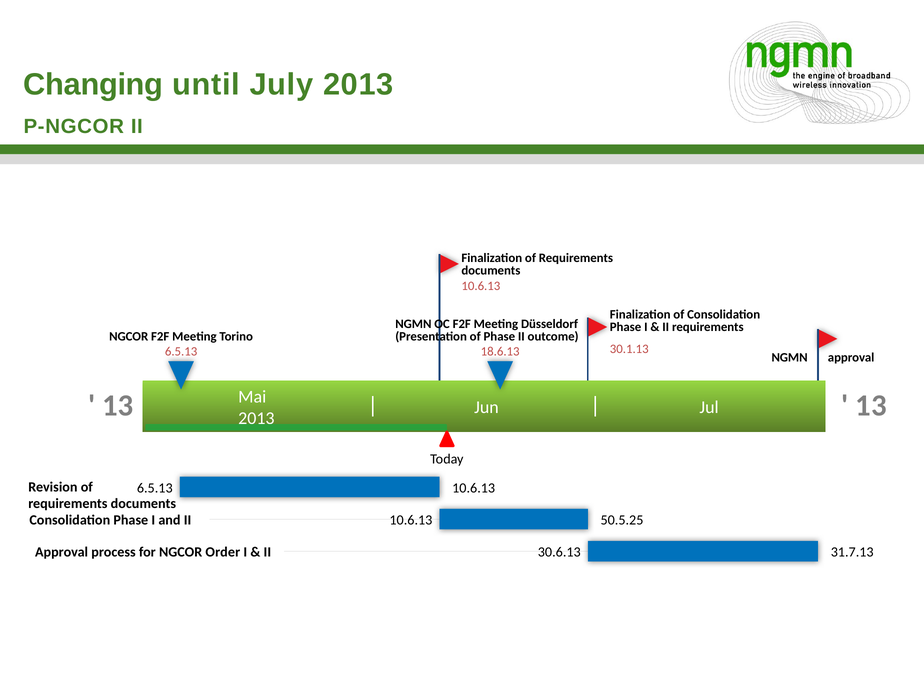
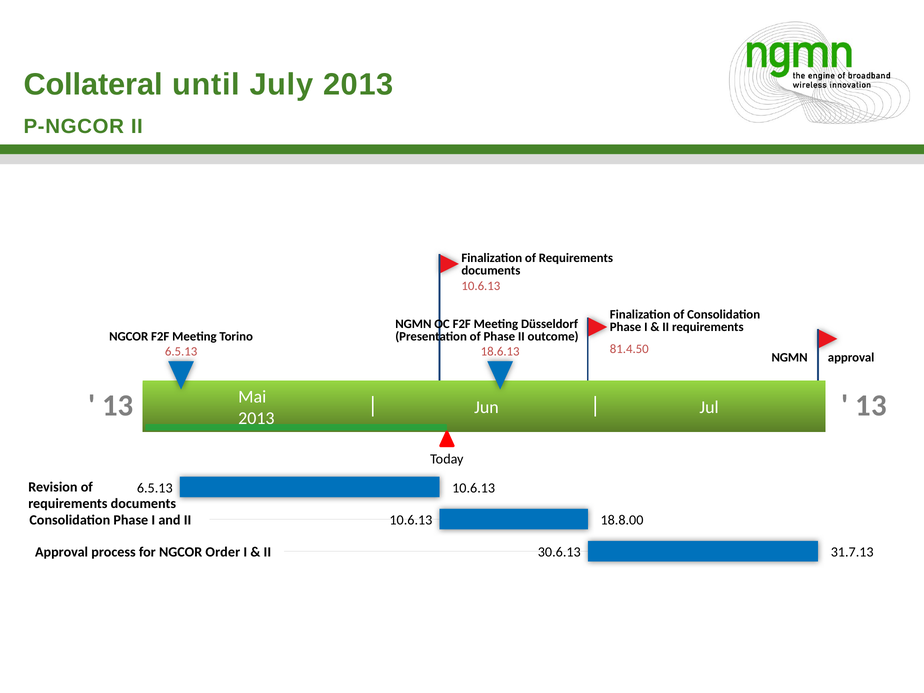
Changing: Changing -> Collateral
30.1.13: 30.1.13 -> 81.4.50
50.5.25: 50.5.25 -> 18.8.00
